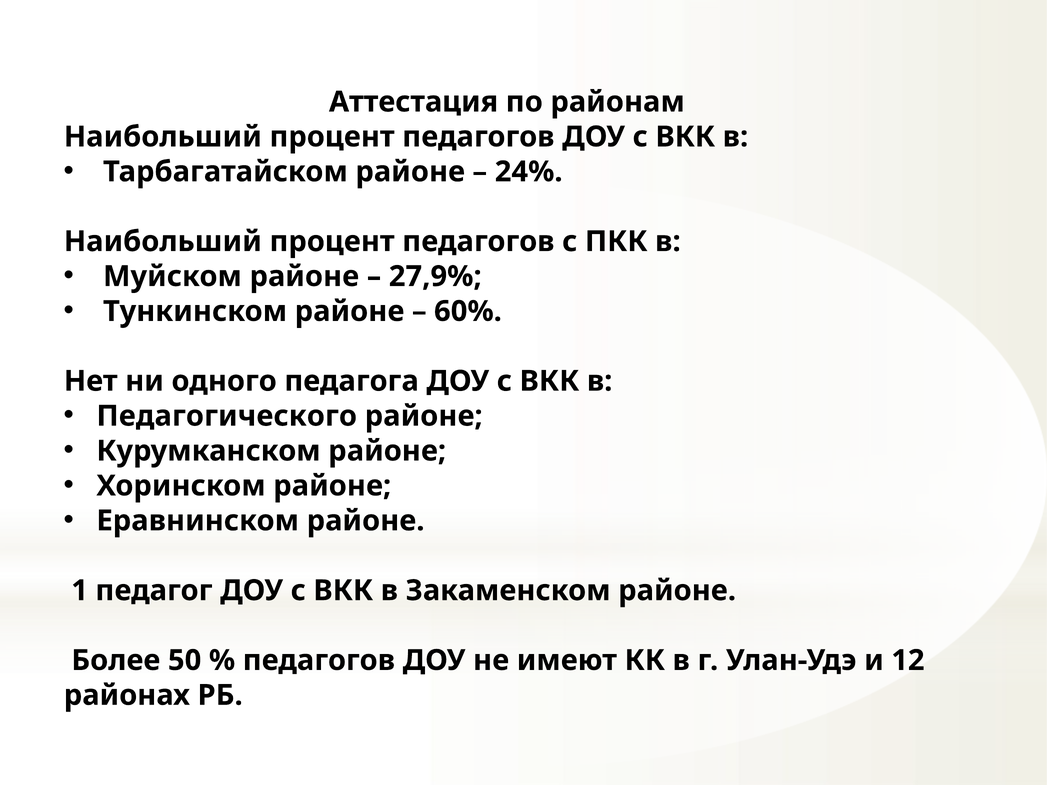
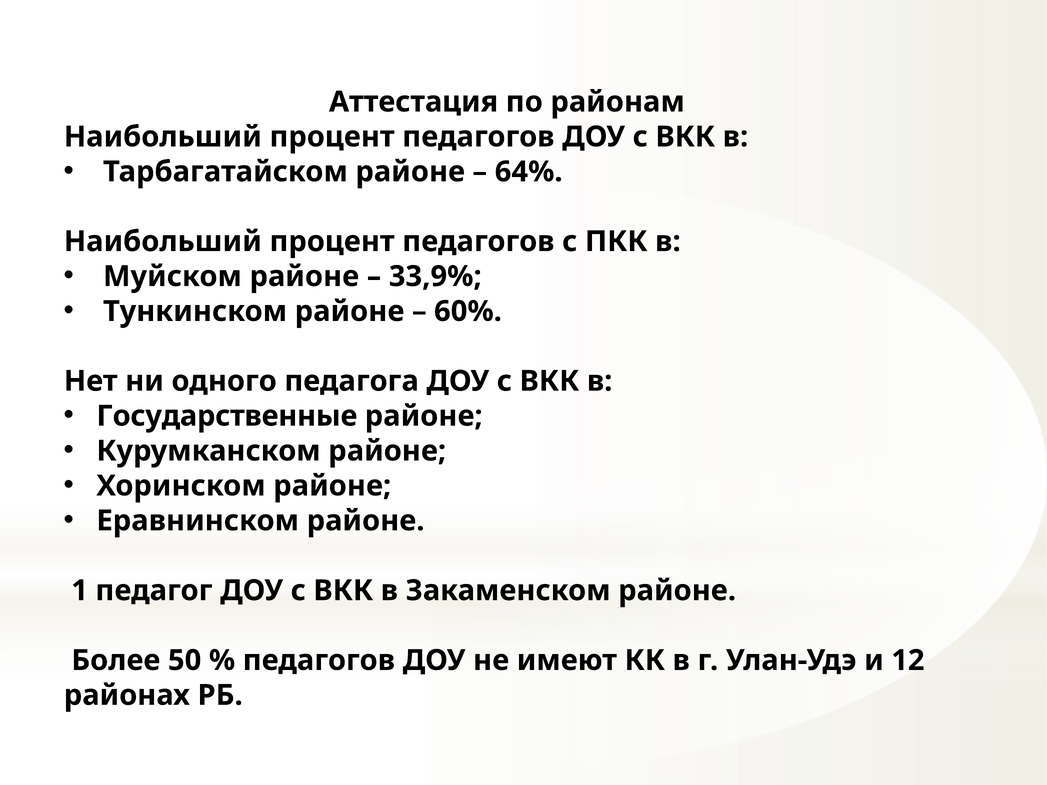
24%: 24% -> 64%
27,9%: 27,9% -> 33,9%
Педагогического: Педагогического -> Государственные
